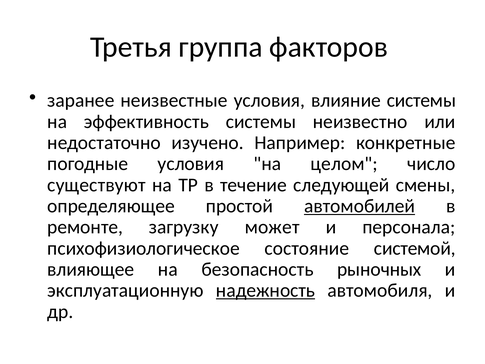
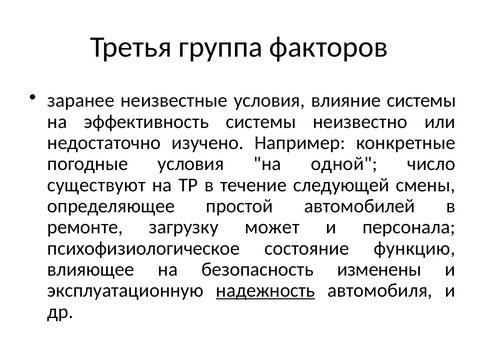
целом: целом -> одной
автомобилей underline: present -> none
системой: системой -> функцию
рыночных: рыночных -> изменены
